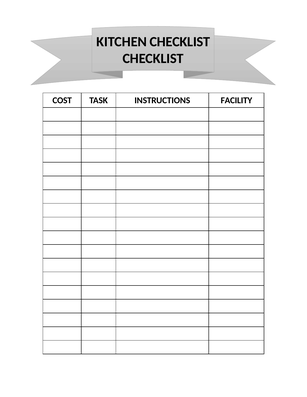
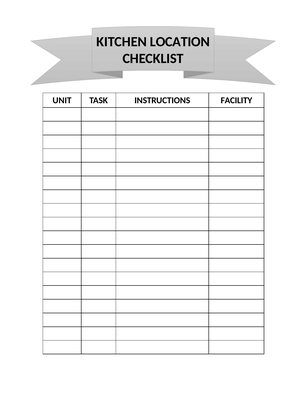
KITCHEN CHECKLIST: CHECKLIST -> LOCATION
COST: COST -> UNIT
